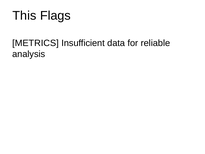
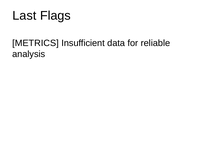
This: This -> Last
